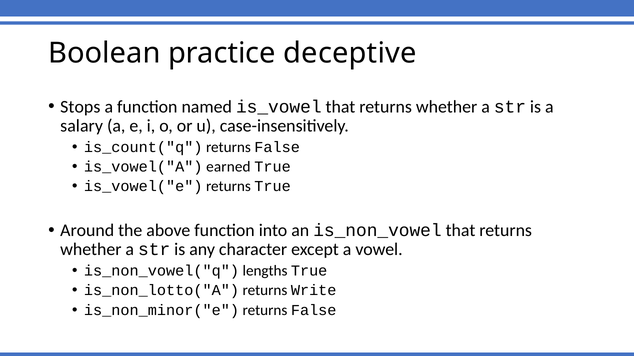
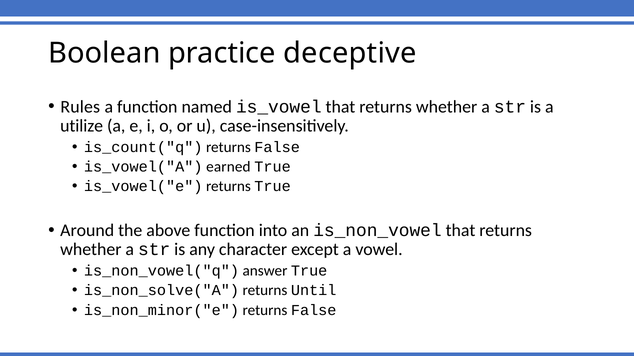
Stops: Stops -> Rules
salary: salary -> utilize
lengths: lengths -> answer
is_non_lotto("A: is_non_lotto("A -> is_non_solve("A
Write: Write -> Until
